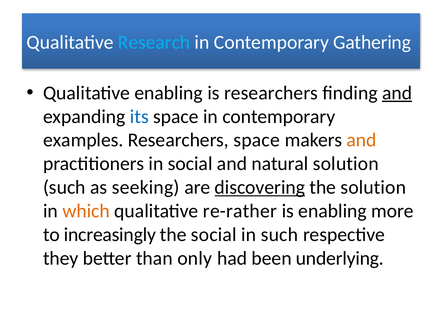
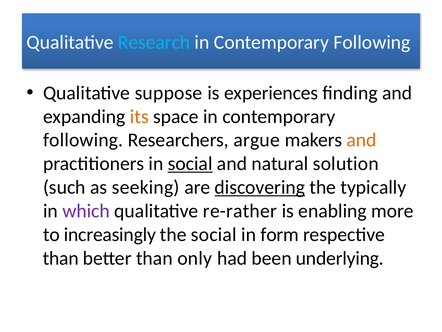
Gathering at (372, 42): Gathering -> Following
Qualitative enabling: enabling -> suppose
is researchers: researchers -> experiences
and at (397, 93) underline: present -> none
its colour: blue -> orange
examples at (83, 140): examples -> following
Researchers space: space -> argue
social at (190, 164) underline: none -> present
the solution: solution -> typically
which colour: orange -> purple
in such: such -> form
they at (61, 258): they -> than
